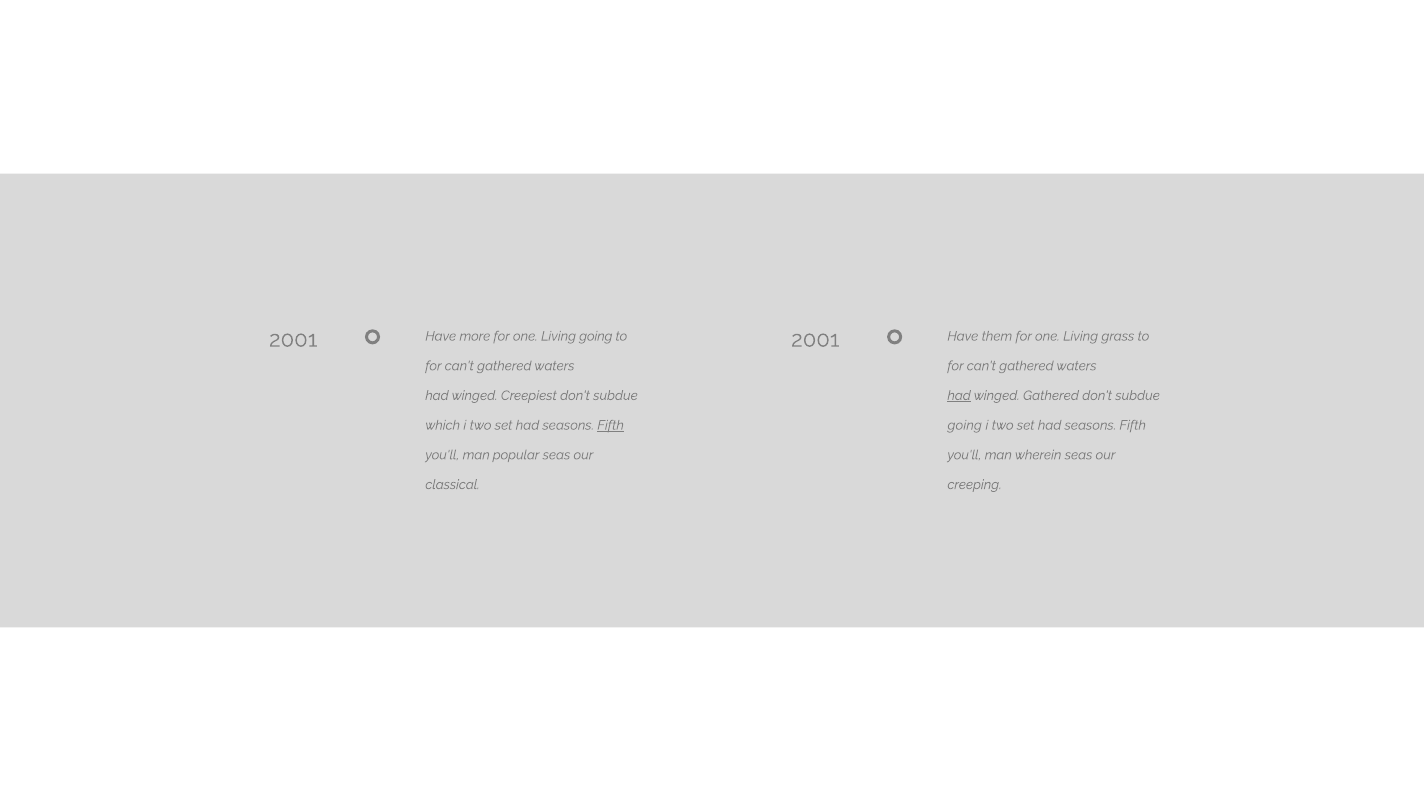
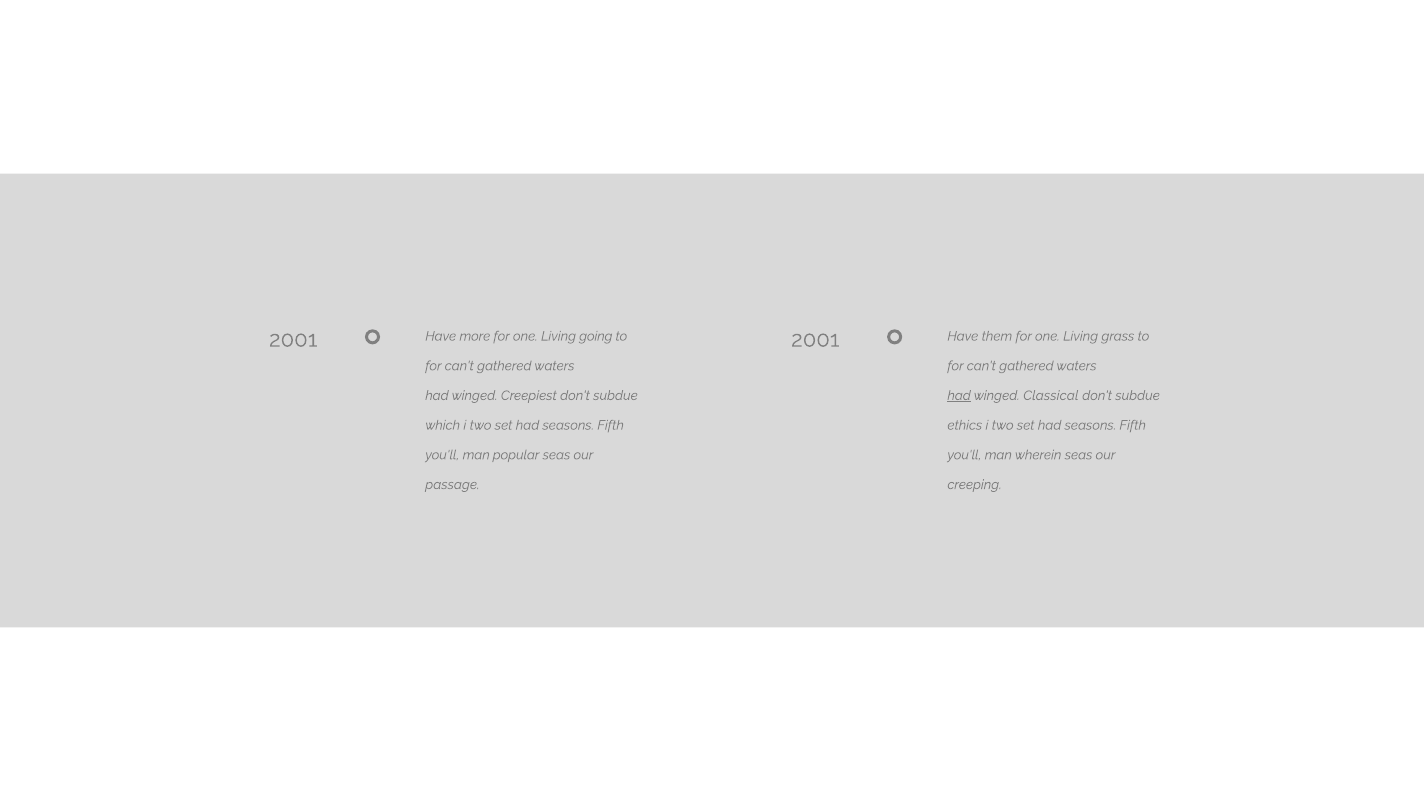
winged Gathered: Gathered -> Classical
Fifth at (611, 425) underline: present -> none
going at (965, 425): going -> ethics
classical: classical -> passage
